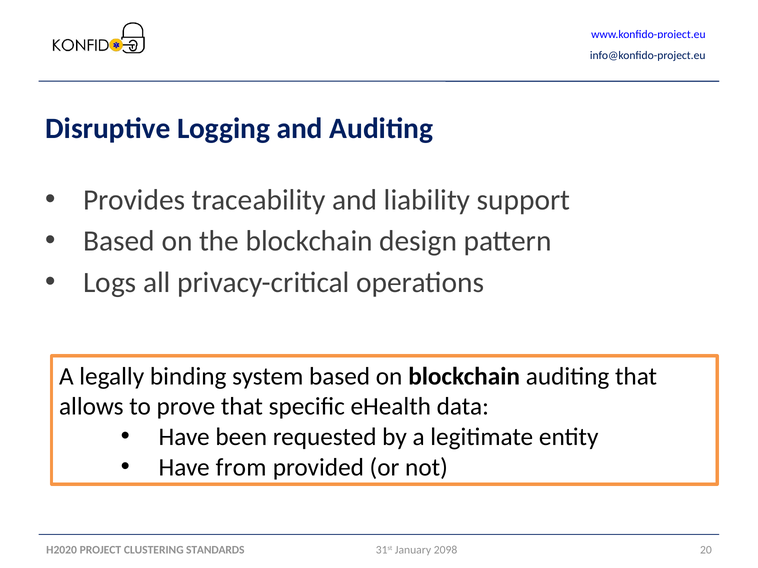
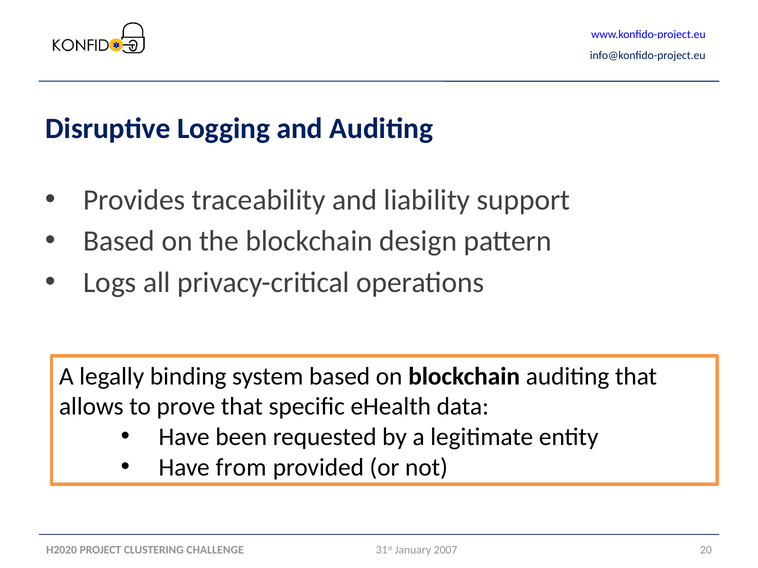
STANDARDS: STANDARDS -> CHALLENGE
2098: 2098 -> 2007
